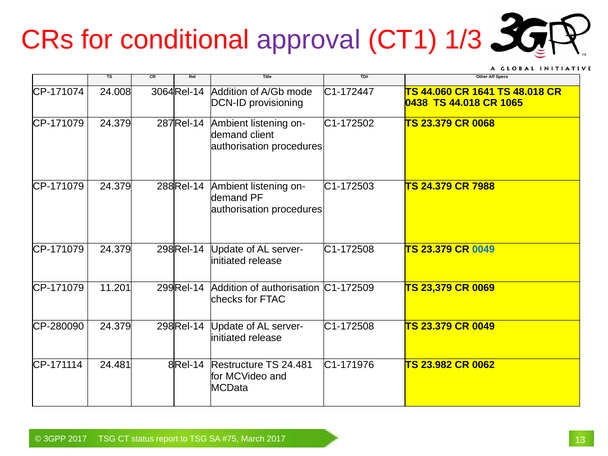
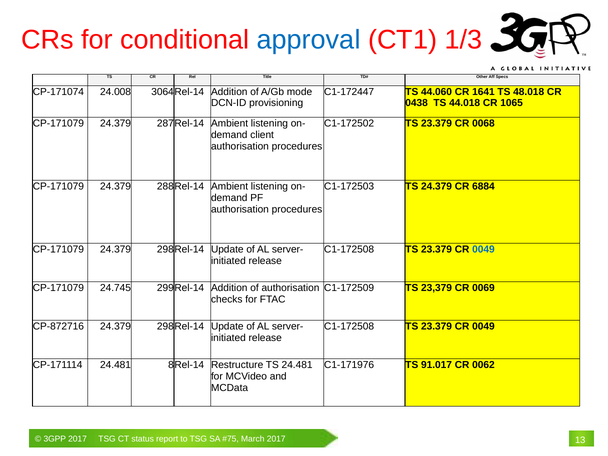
approval colour: purple -> blue
7988: 7988 -> 6884
11.201: 11.201 -> 24.745
CP-280090: CP-280090 -> CP-872716
23.982: 23.982 -> 91.017
